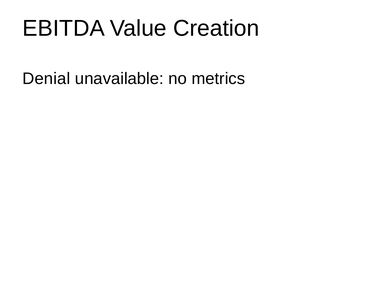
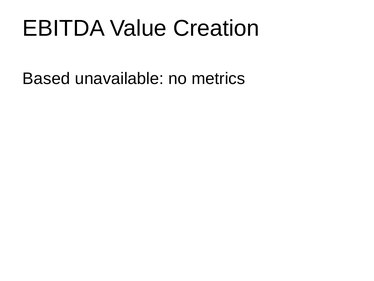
Denial: Denial -> Based
